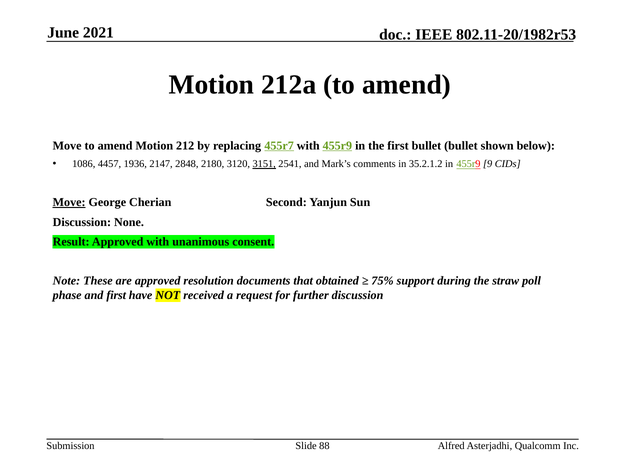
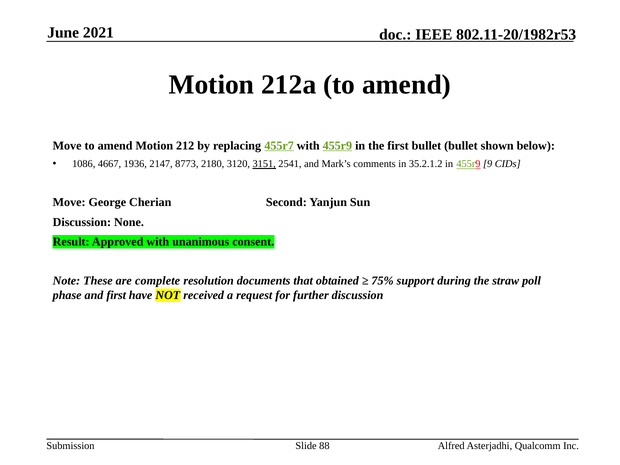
4457: 4457 -> 4667
2848: 2848 -> 8773
Move at (69, 202) underline: present -> none
are approved: approved -> complete
